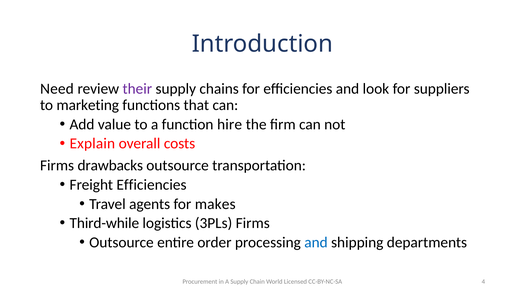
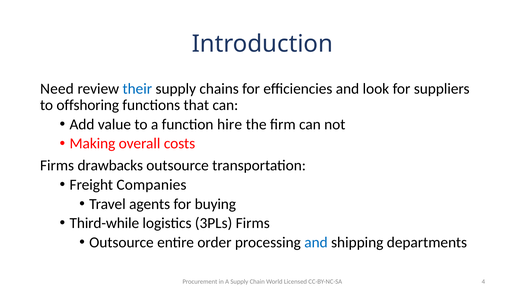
their colour: purple -> blue
marketing: marketing -> offshoring
Explain: Explain -> Making
Freight Efficiencies: Efficiencies -> Companies
makes: makes -> buying
